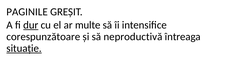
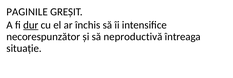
multe: multe -> închis
corespunzătoare: corespunzătoare -> necorespunzător
situație underline: present -> none
